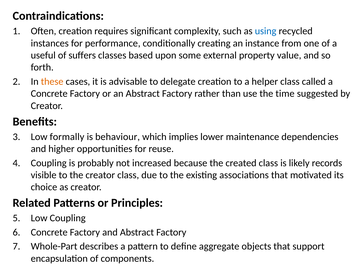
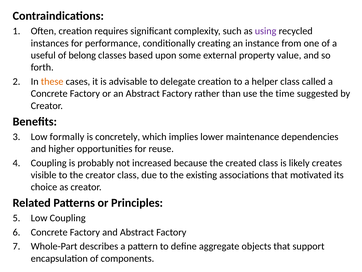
using colour: blue -> purple
suffers: suffers -> belong
behaviour: behaviour -> concretely
records: records -> creates
